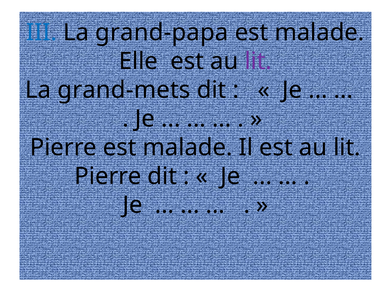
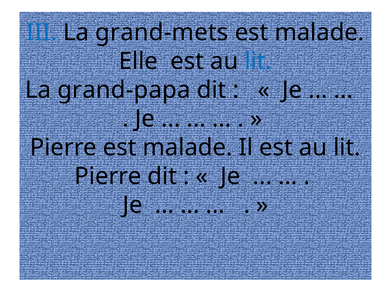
grand-papa: grand-papa -> grand-mets
lit at (258, 61) colour: purple -> blue
grand-mets: grand-mets -> grand-papa
